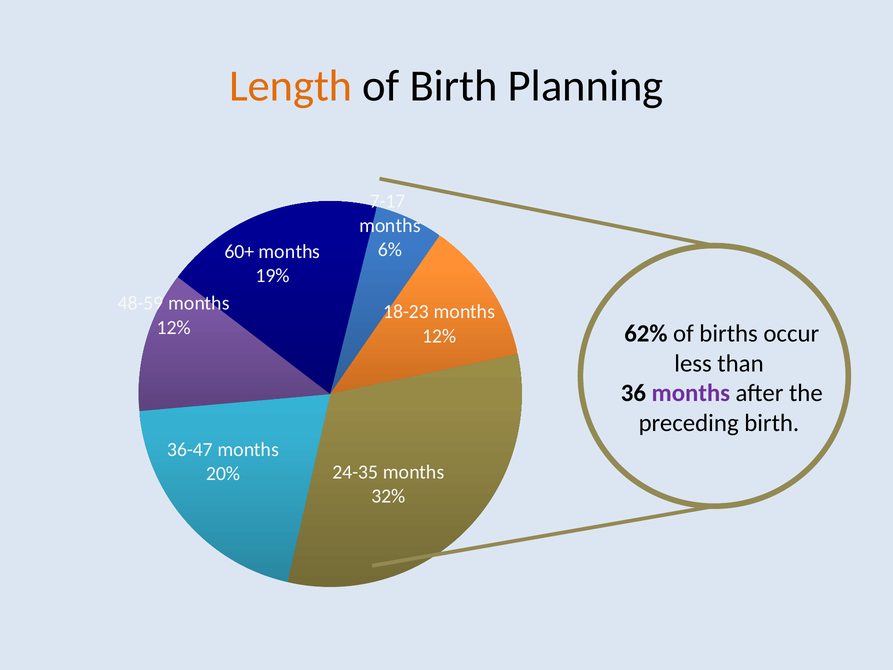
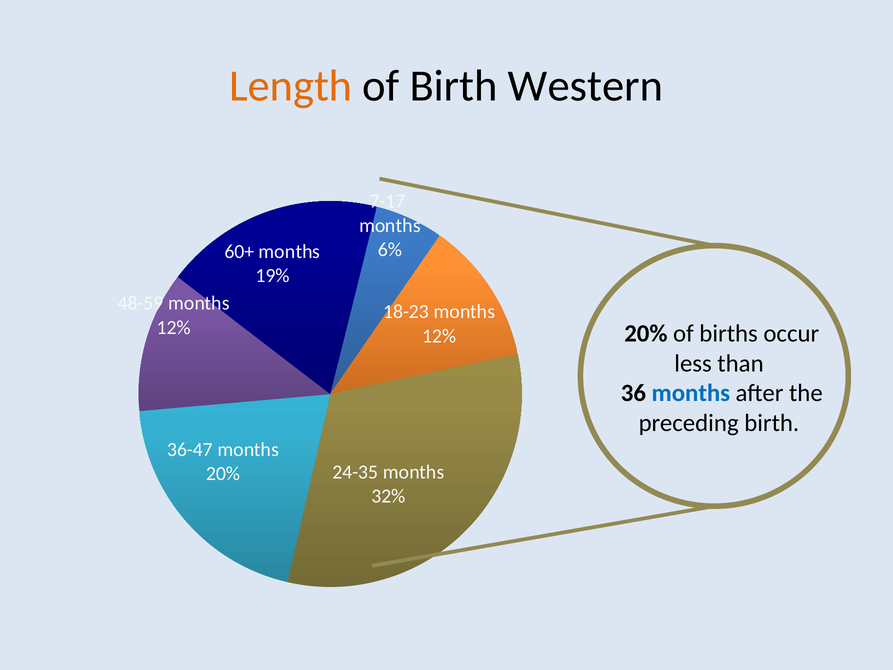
Planning: Planning -> Western
62% at (646, 334): 62% -> 20%
months at (691, 393) colour: purple -> blue
